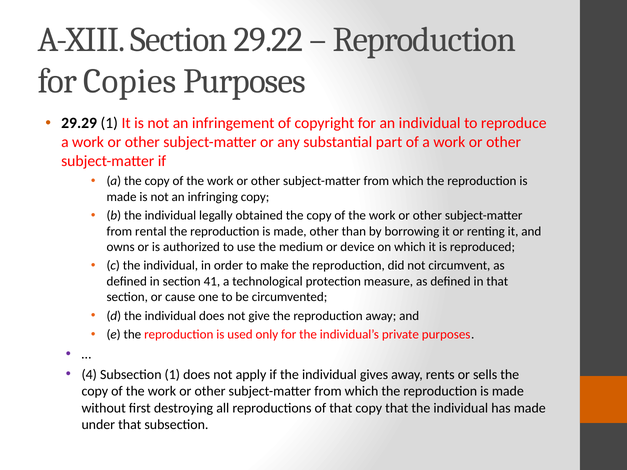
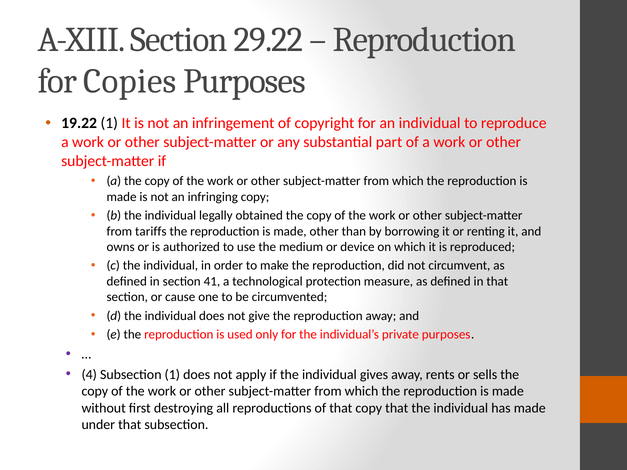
29.29: 29.29 -> 19.22
rental: rental -> tariffs
